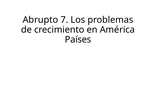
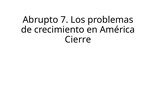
Países: Países -> Cierre
